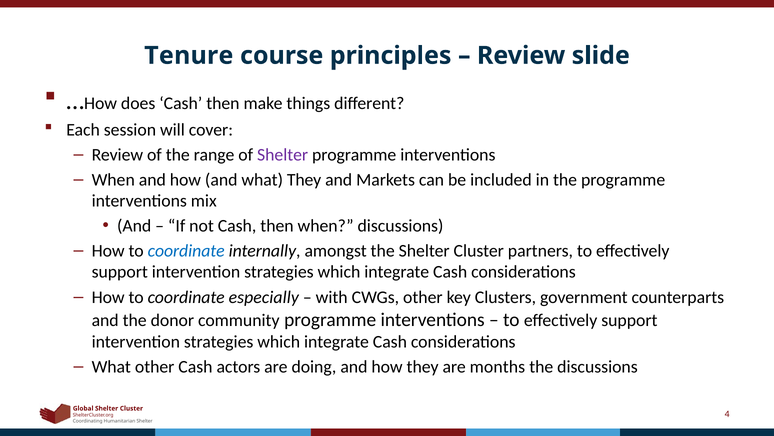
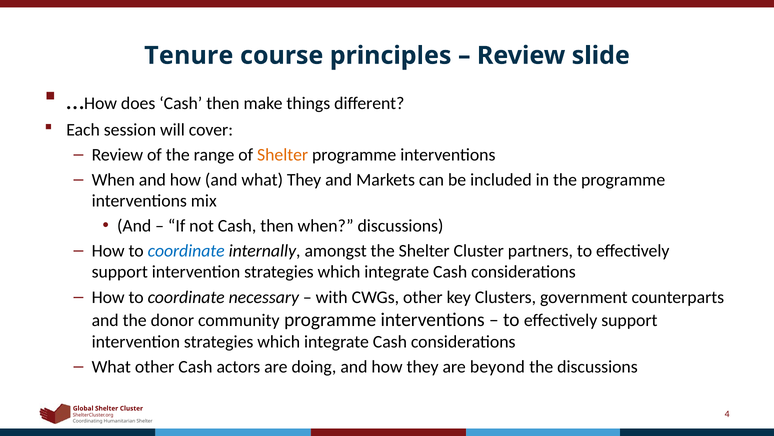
Shelter at (283, 155) colour: purple -> orange
especially: especially -> necessary
months: months -> beyond
